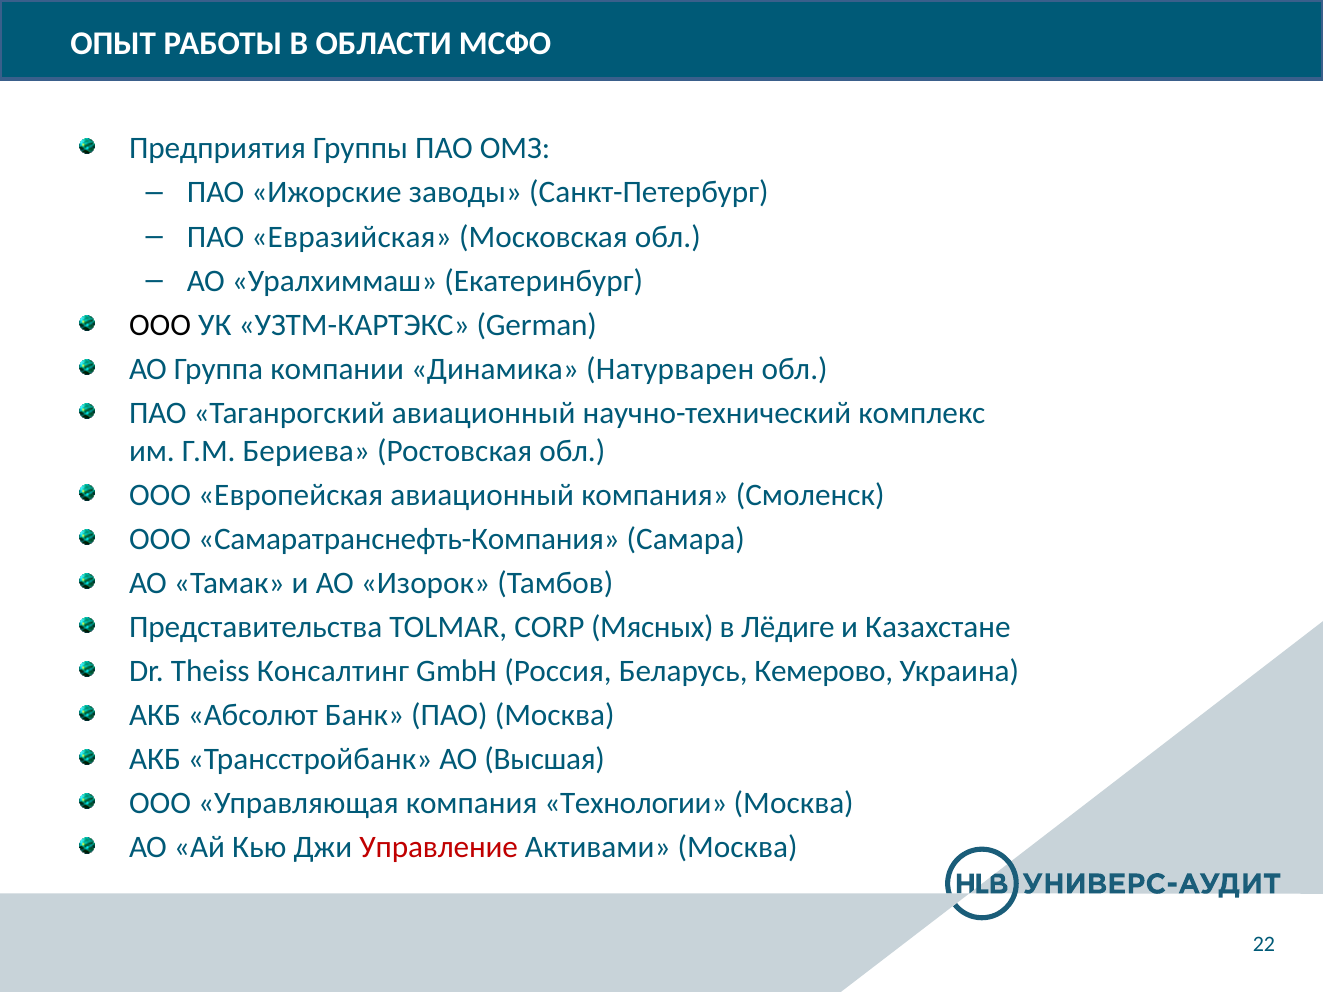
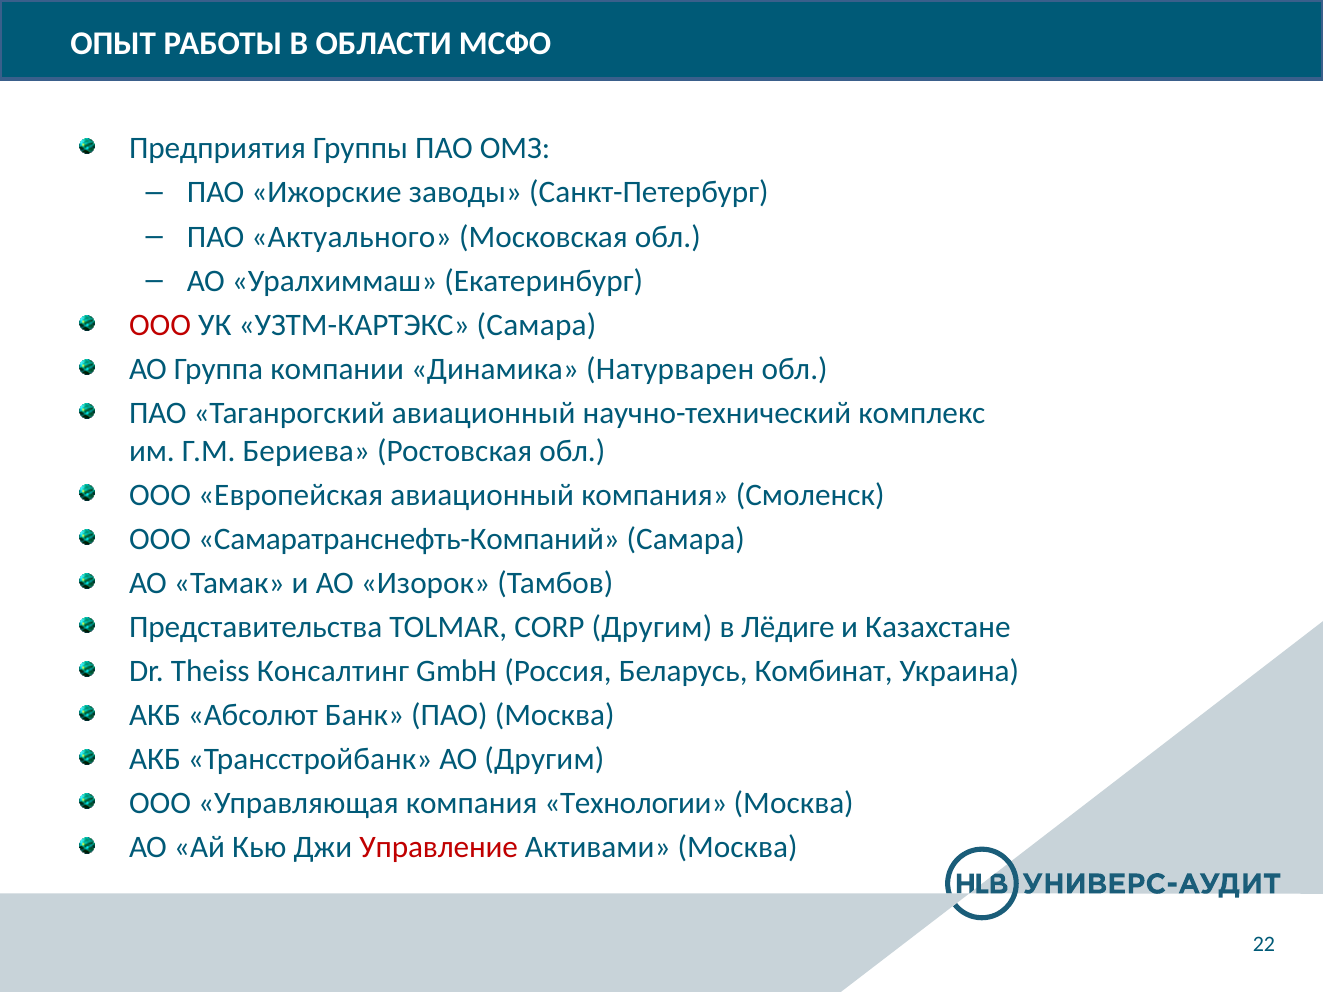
Евразийская: Евразийская -> Актуального
ООО at (160, 325) colour: black -> red
УЗТМ-КАРТЭКС German: German -> Самара
Самаратранснефть-Компания: Самаратранснефть-Компания -> Самаратранснефть-Компаний
CORP Мясных: Мясных -> Другим
Кемерово: Кемерово -> Комбинат
АО Высшая: Высшая -> Другим
